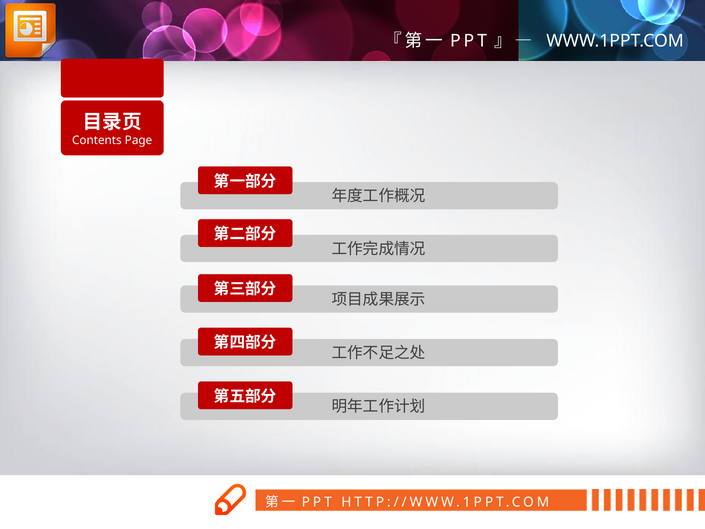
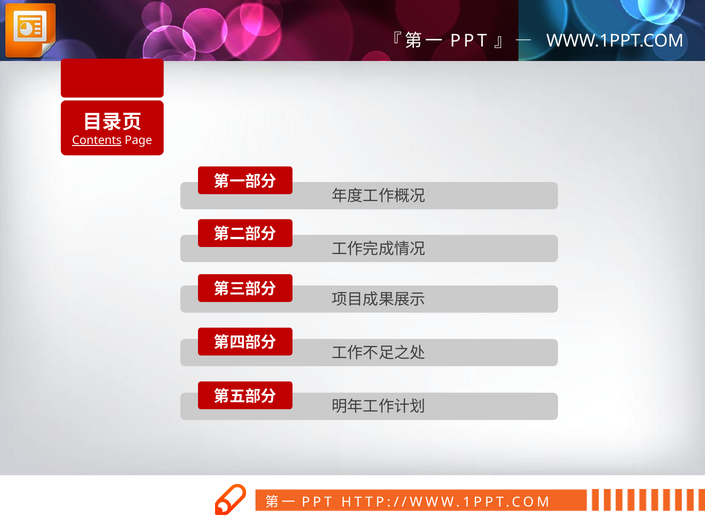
Contents underline: none -> present
